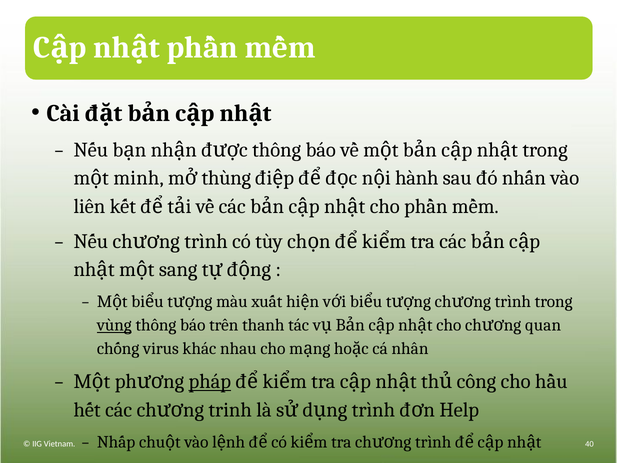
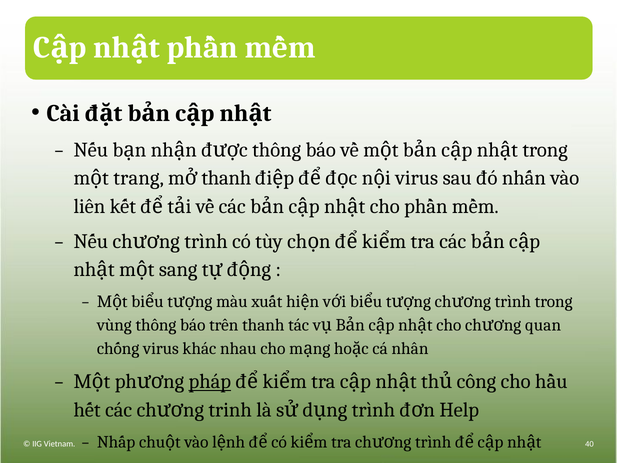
minh: minh -> trang
thùng at (226, 178): thùng -> thanh
hành at (417, 178): hành -> virus
vùng underline: present -> none
